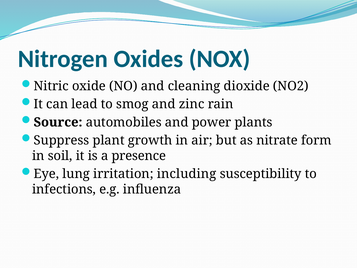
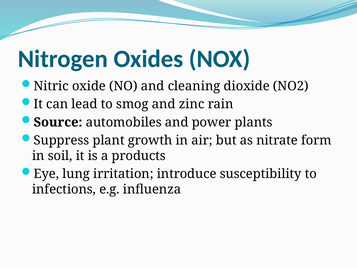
presence: presence -> products
including: including -> introduce
